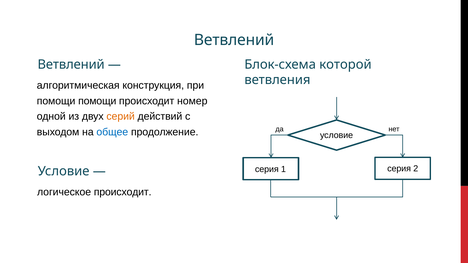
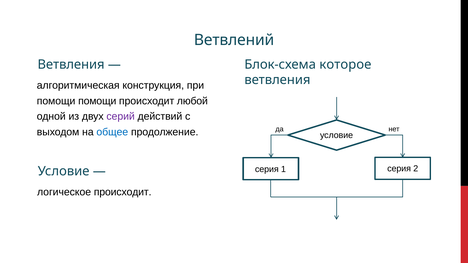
Ветвлений at (71, 65): Ветвлений -> Ветвления
которой: которой -> которое
номер: номер -> любой
серий colour: orange -> purple
